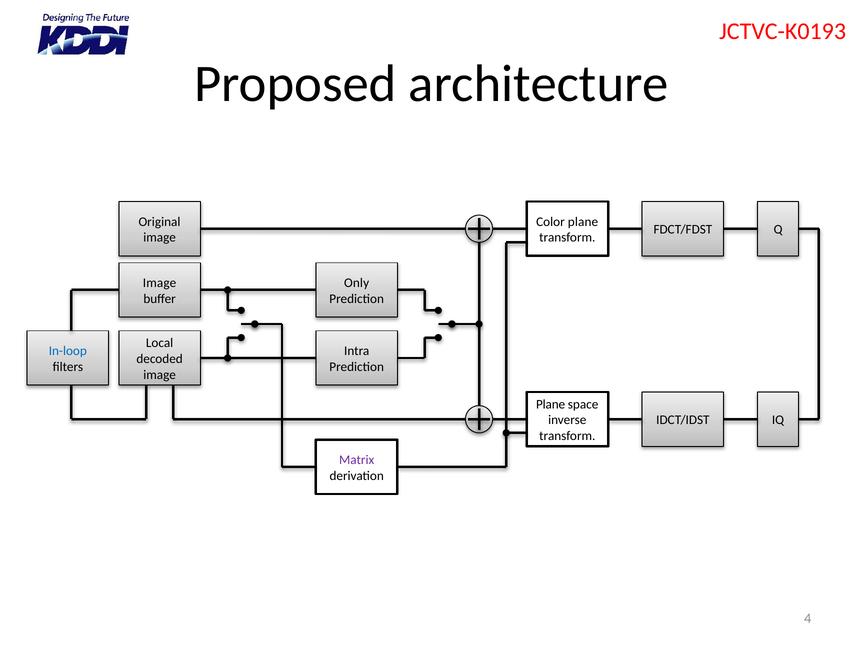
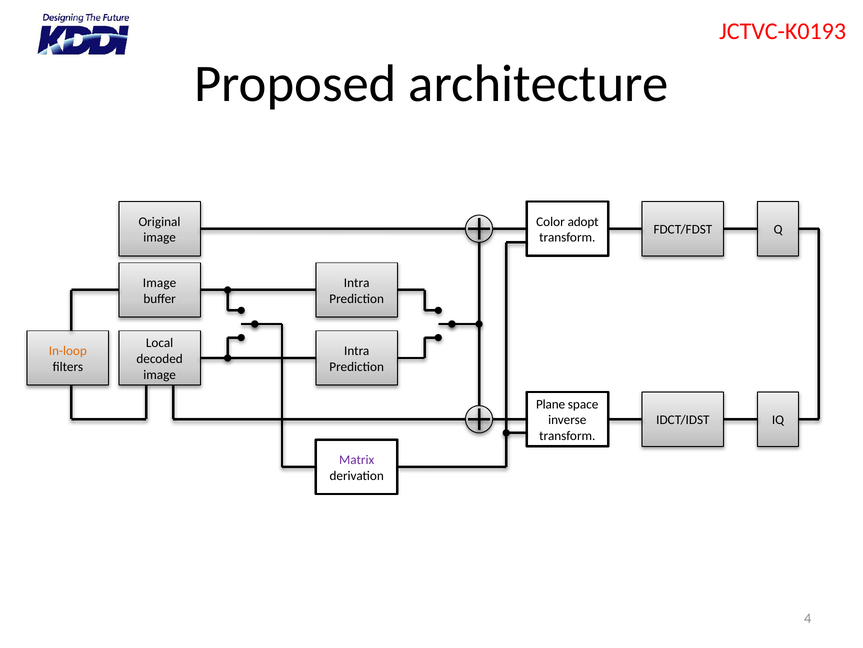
Color plane: plane -> adopt
Only at (357, 283): Only -> Intra
In-loop colour: blue -> orange
